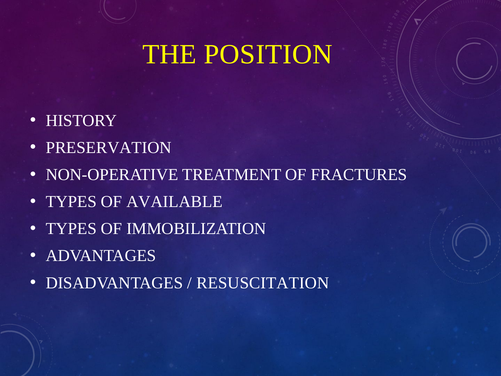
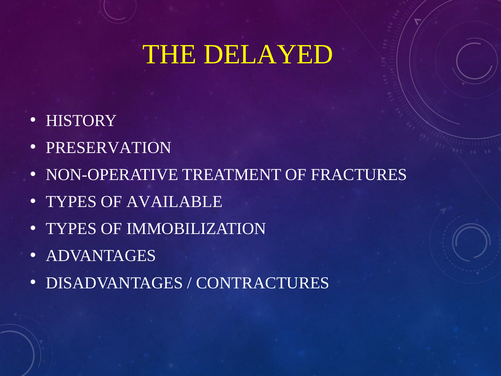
POSITION: POSITION -> DELAYED
RESUSCITATION: RESUSCITATION -> CONTRACTURES
